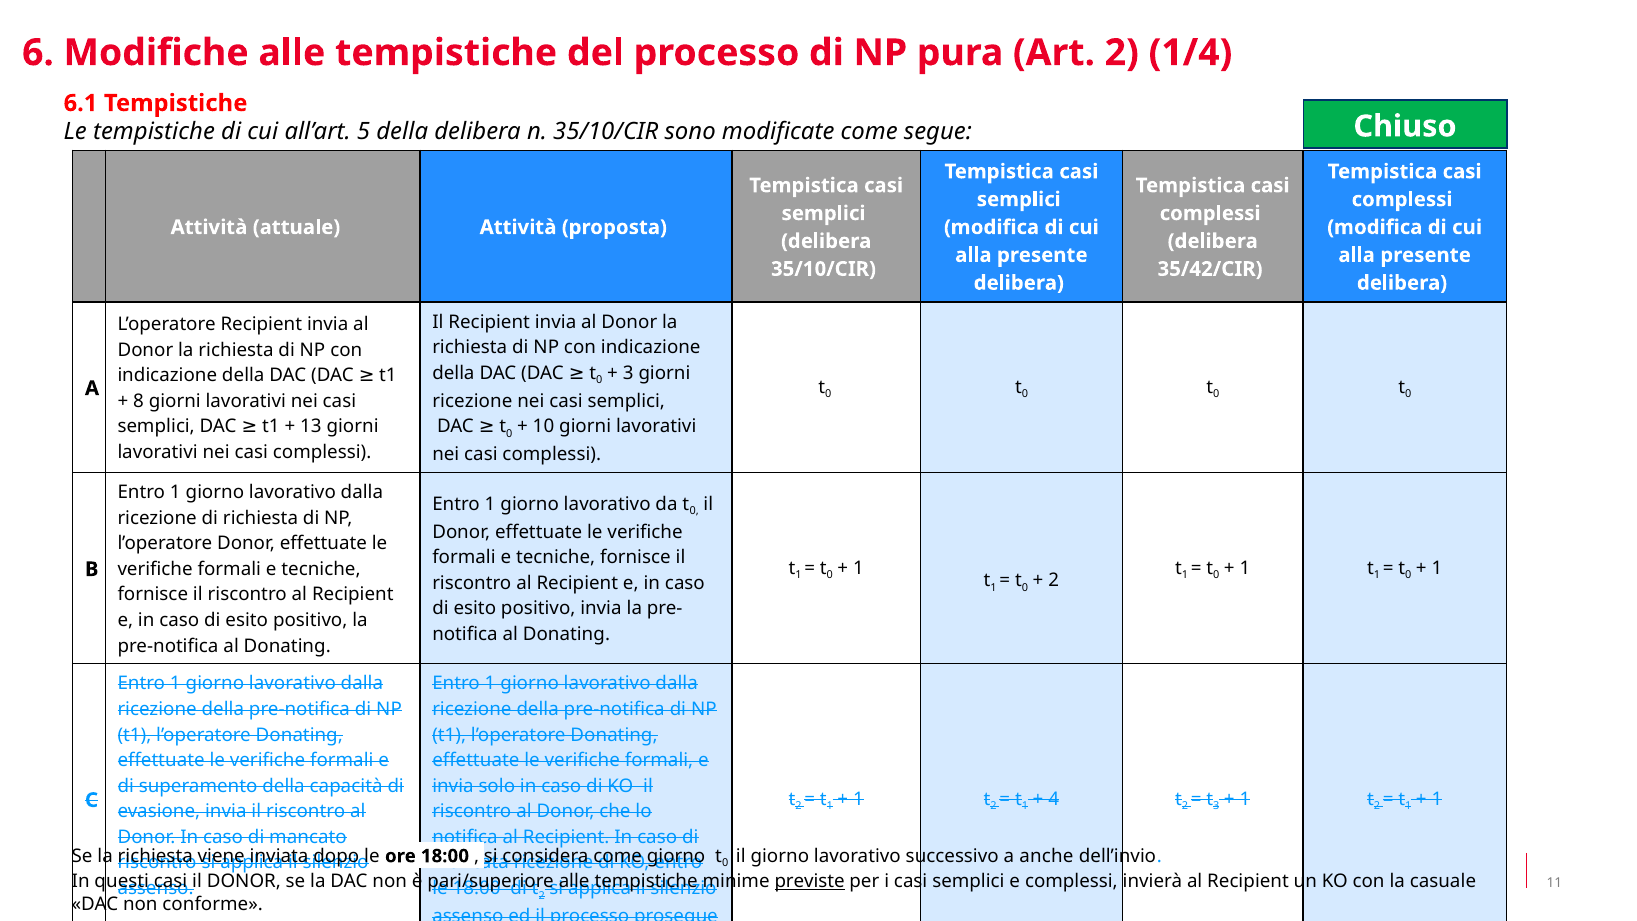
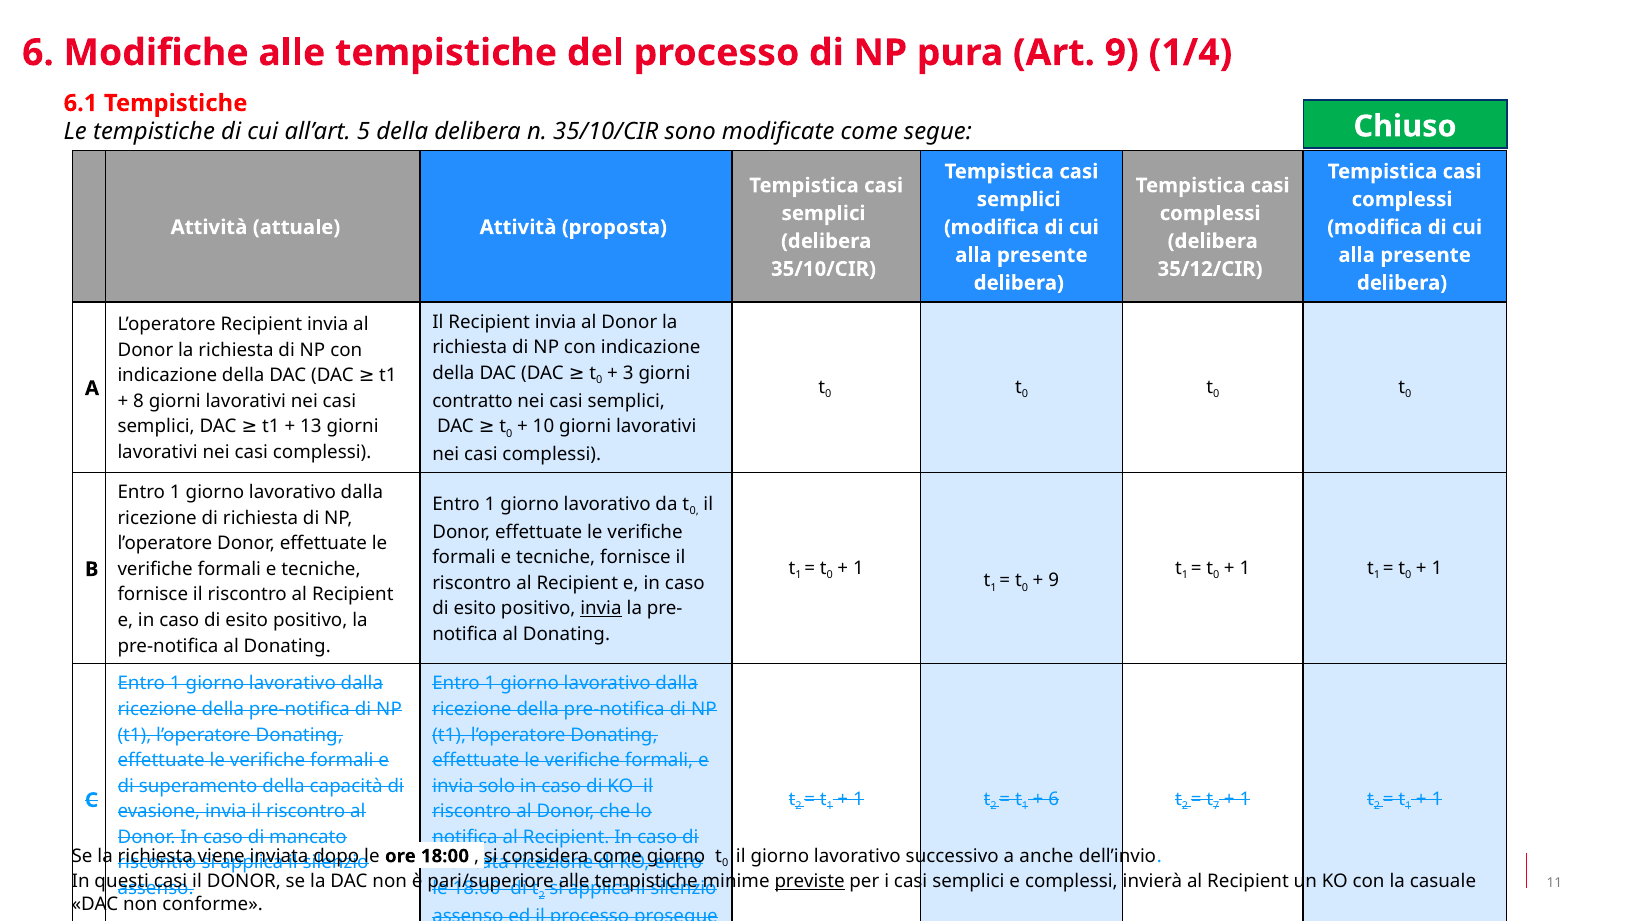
Art 2: 2 -> 9
35/42/CIR: 35/42/CIR -> 35/12/CIR
ricezione at (472, 401): ricezione -> contratto
2 at (1054, 581): 2 -> 9
invia at (601, 609) underline: none -> present
4 at (1054, 799): 4 -> 6
3 at (1216, 806): 3 -> 7
